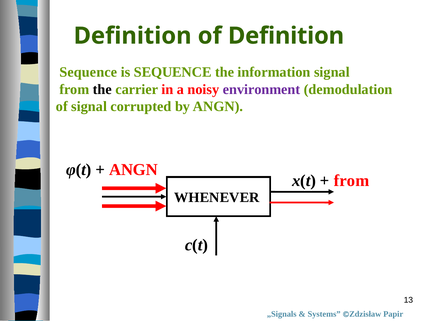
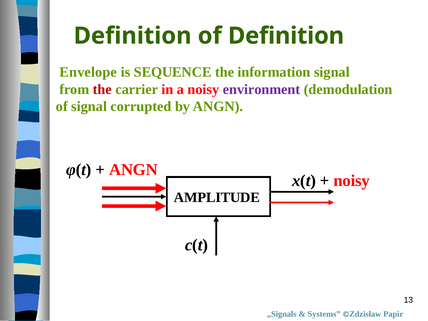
Sequence at (88, 72): Sequence -> Envelope
the at (102, 89) colour: black -> red
from at (351, 181): from -> noisy
WHENEVER: WHENEVER -> AMPLITUDE
